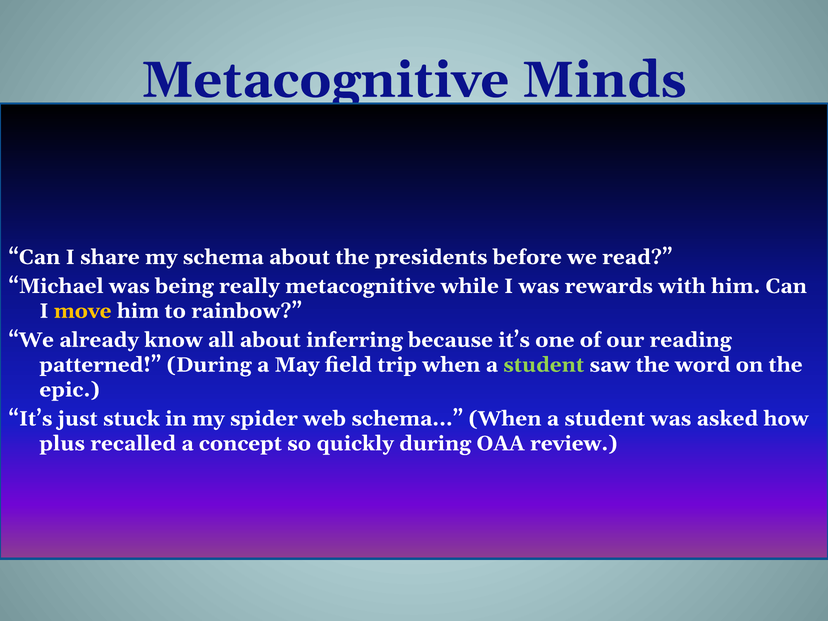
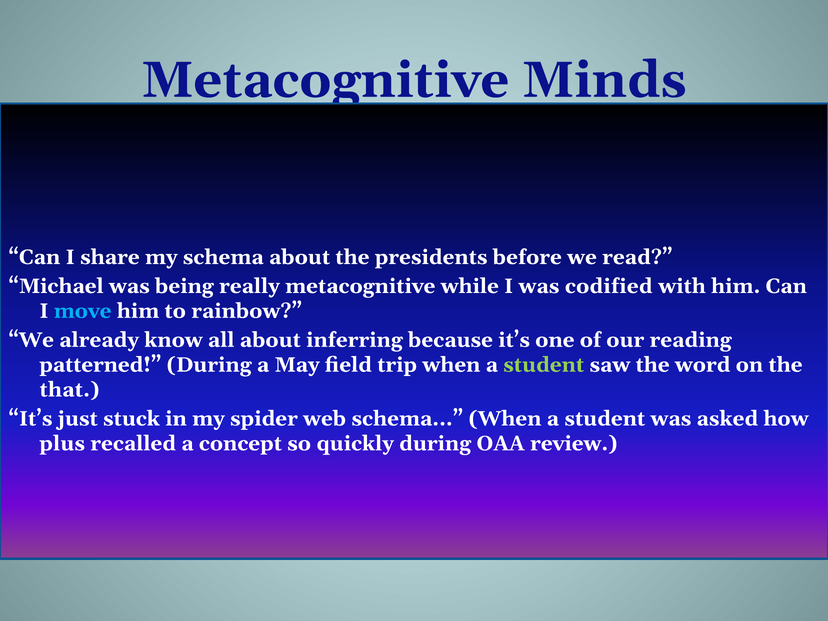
rewards: rewards -> codified
move colour: yellow -> light blue
epic: epic -> that
